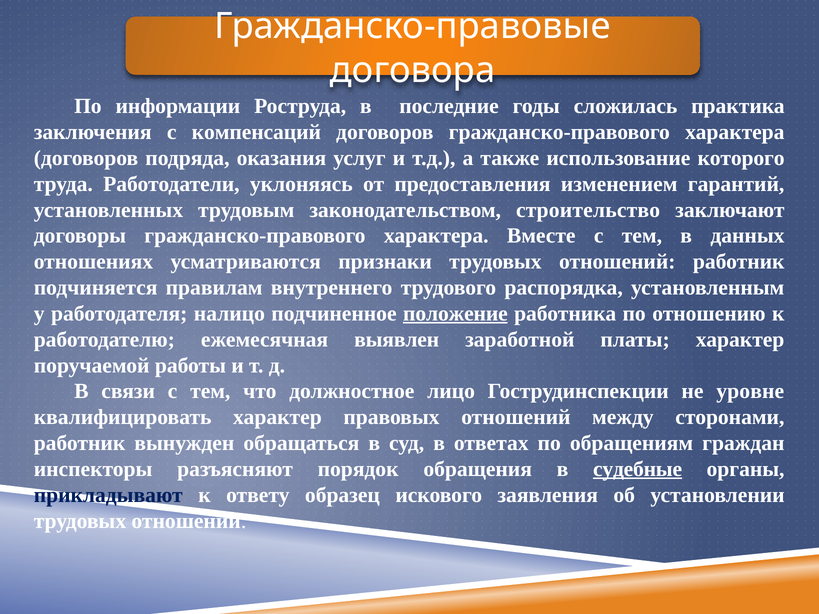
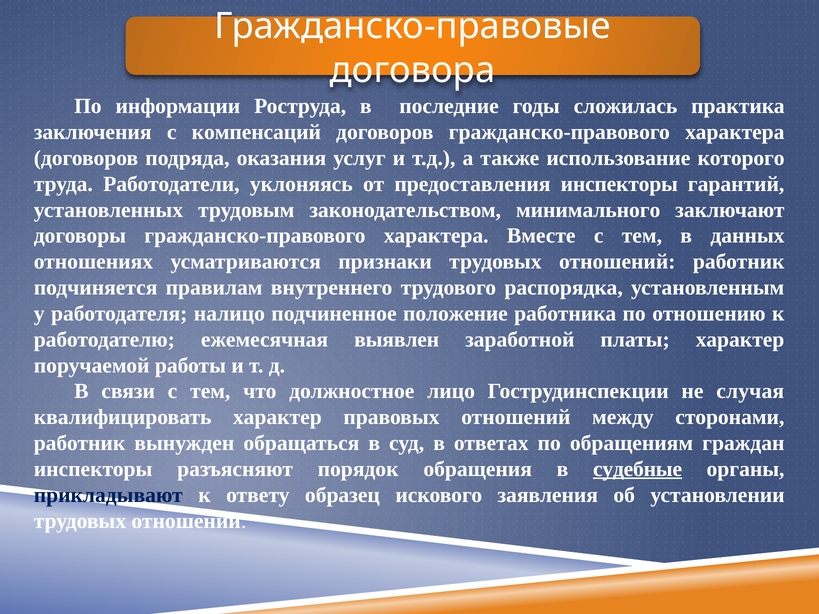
предоставления изменением: изменением -> инспекторы
строительство: строительство -> минимального
положение underline: present -> none
уровне: уровне -> случая
